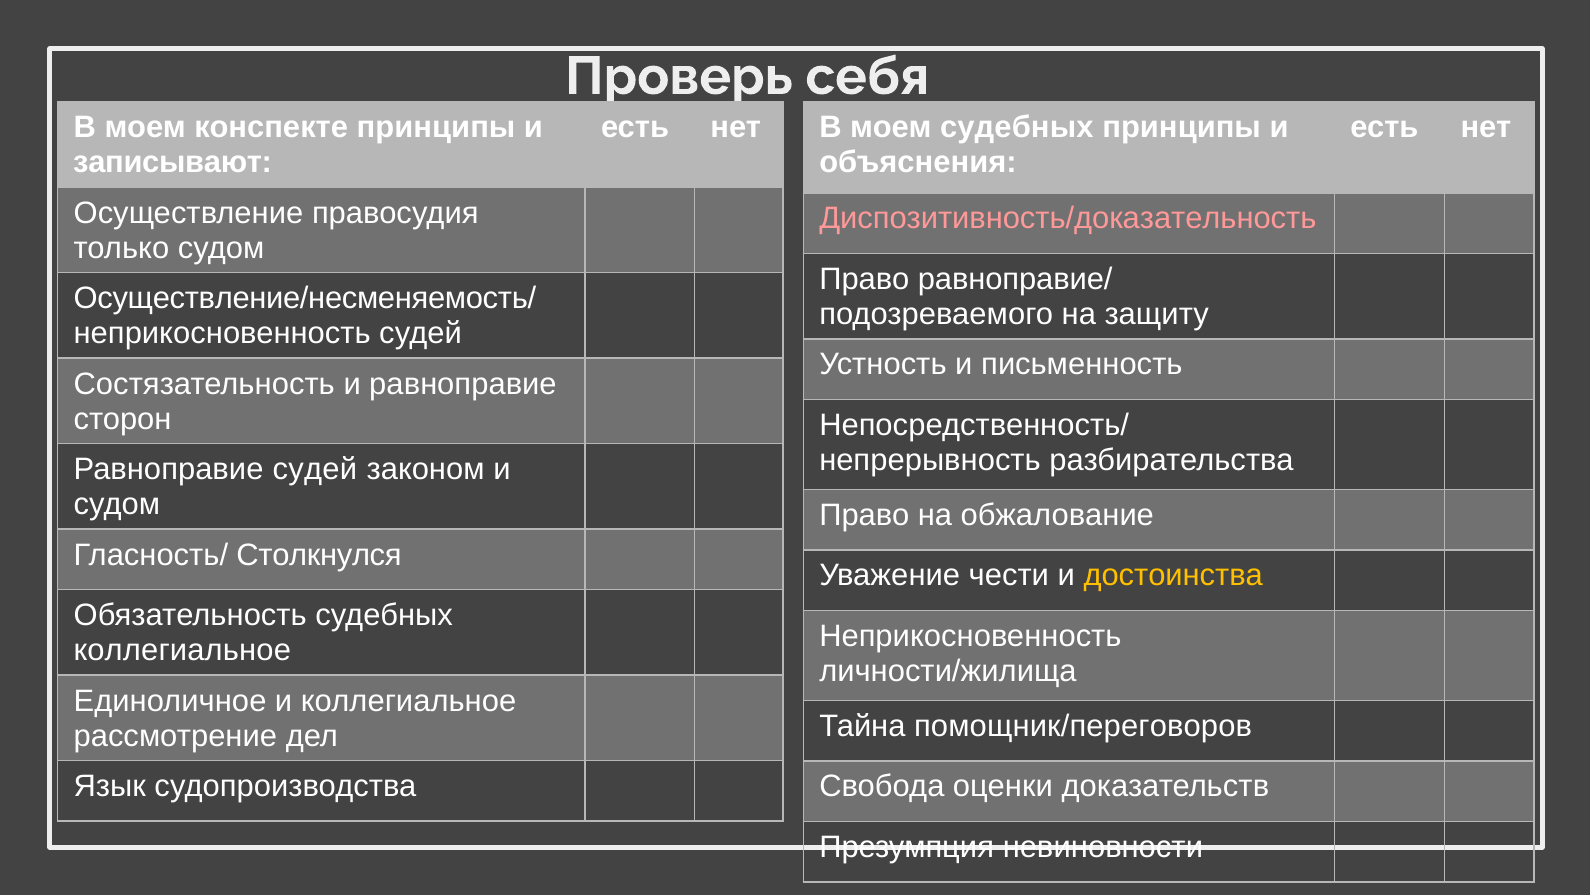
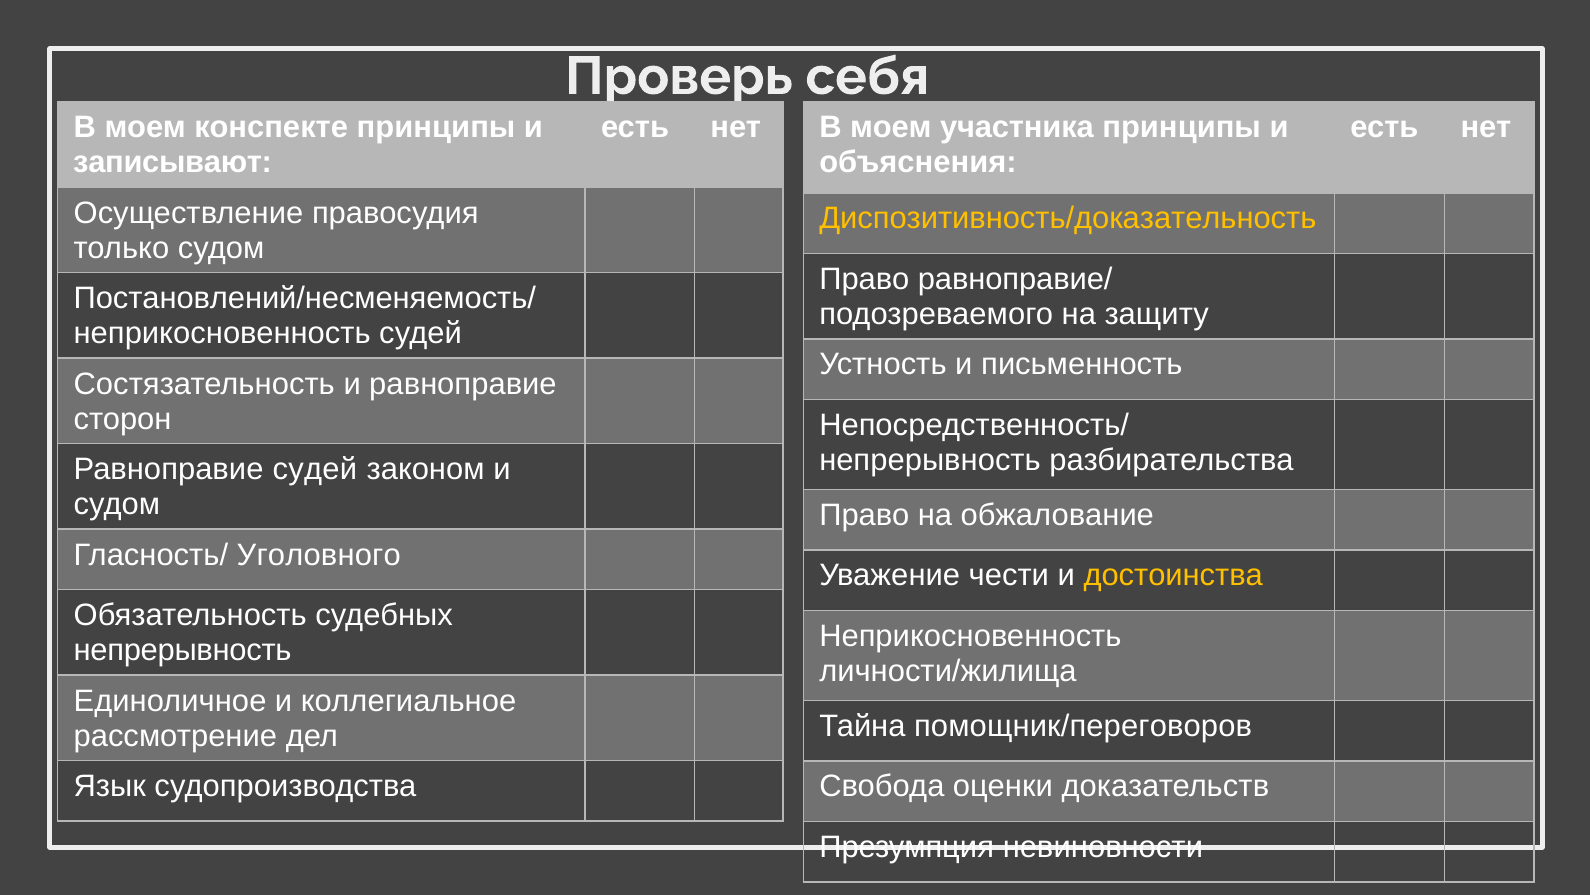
моем судебных: судебных -> участника
Диспозитивность/доказательность colour: pink -> yellow
Осуществление/несменяемость/: Осуществление/несменяемость/ -> Постановлений/несменяемость/
Столкнулся: Столкнулся -> Уголовного
коллегиальное at (182, 650): коллегиальное -> непрерывность
